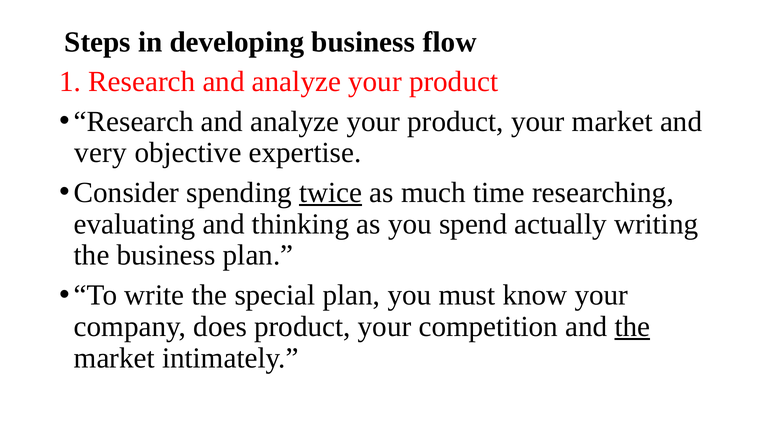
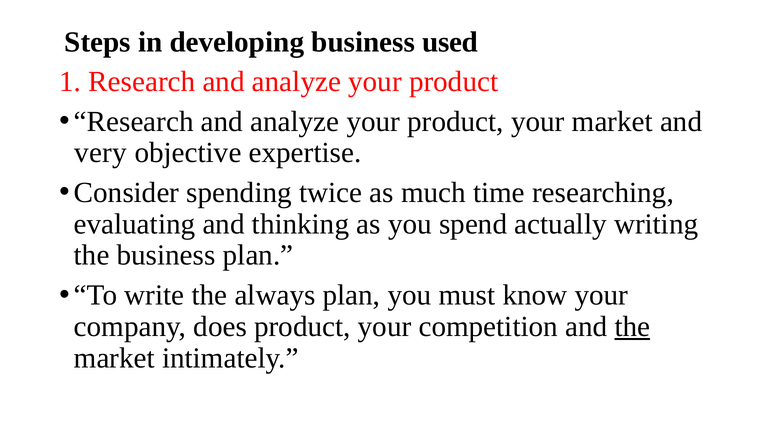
flow: flow -> used
twice underline: present -> none
special: special -> always
